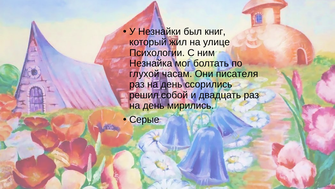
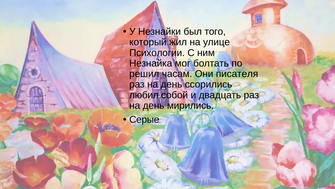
книг: книг -> того
глухой: глухой -> решил
решил: решил -> любил
